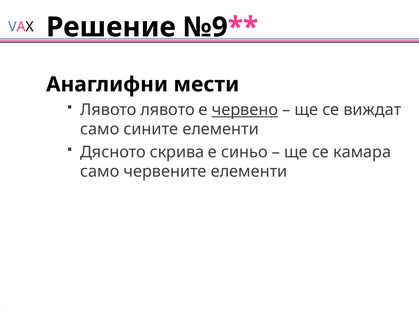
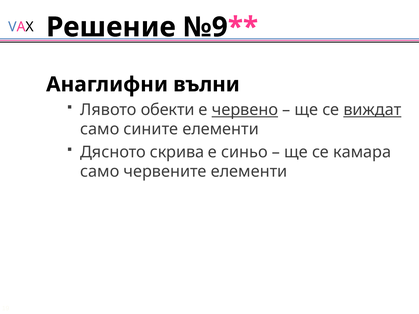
мести: мести -> вълни
Лявото лявото: лявото -> обекти
виждат underline: none -> present
